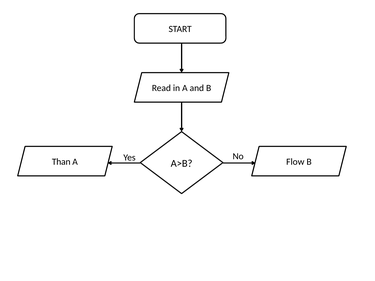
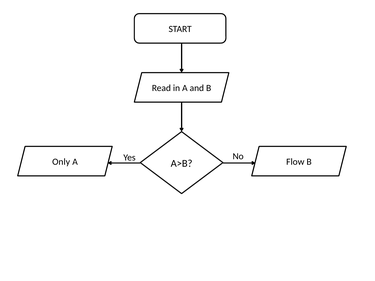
Than: Than -> Only
